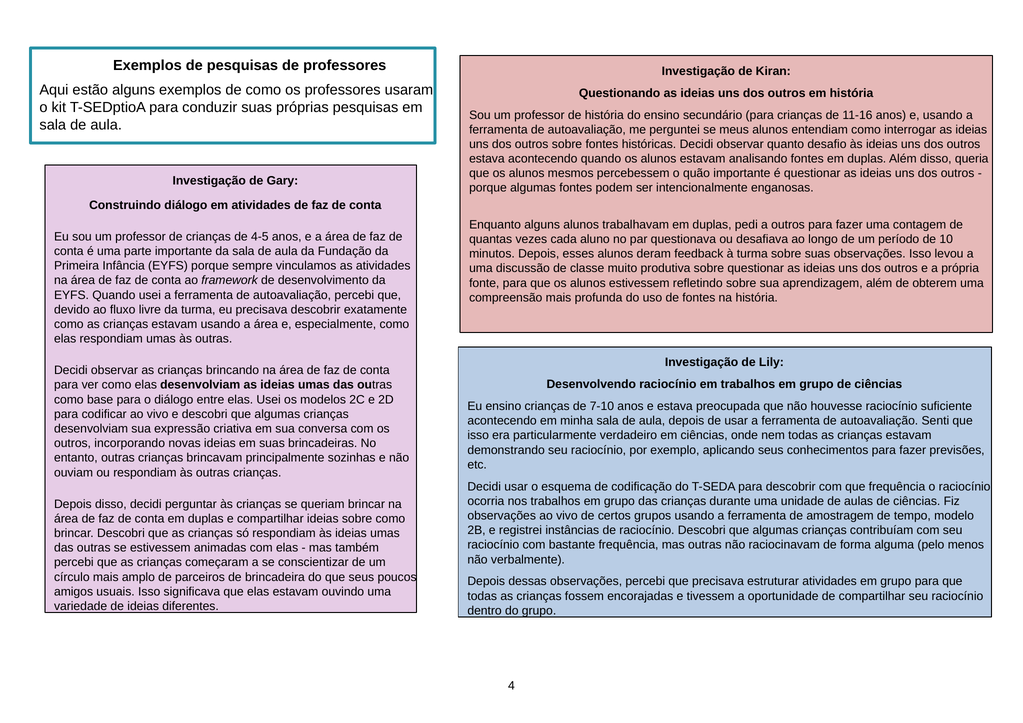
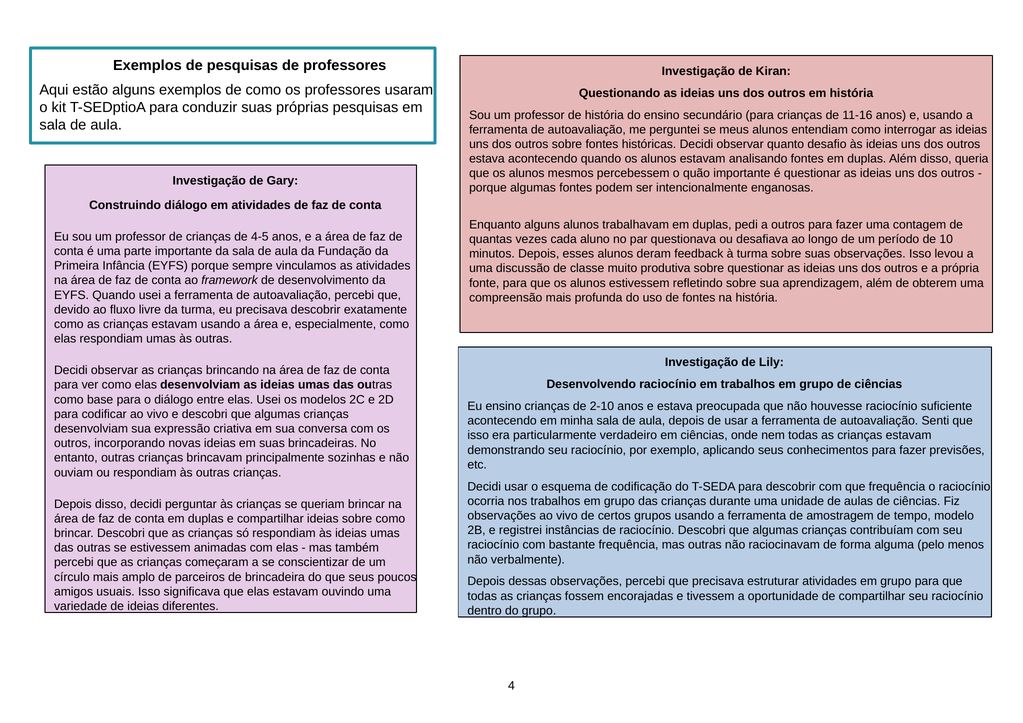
7-10: 7-10 -> 2-10
